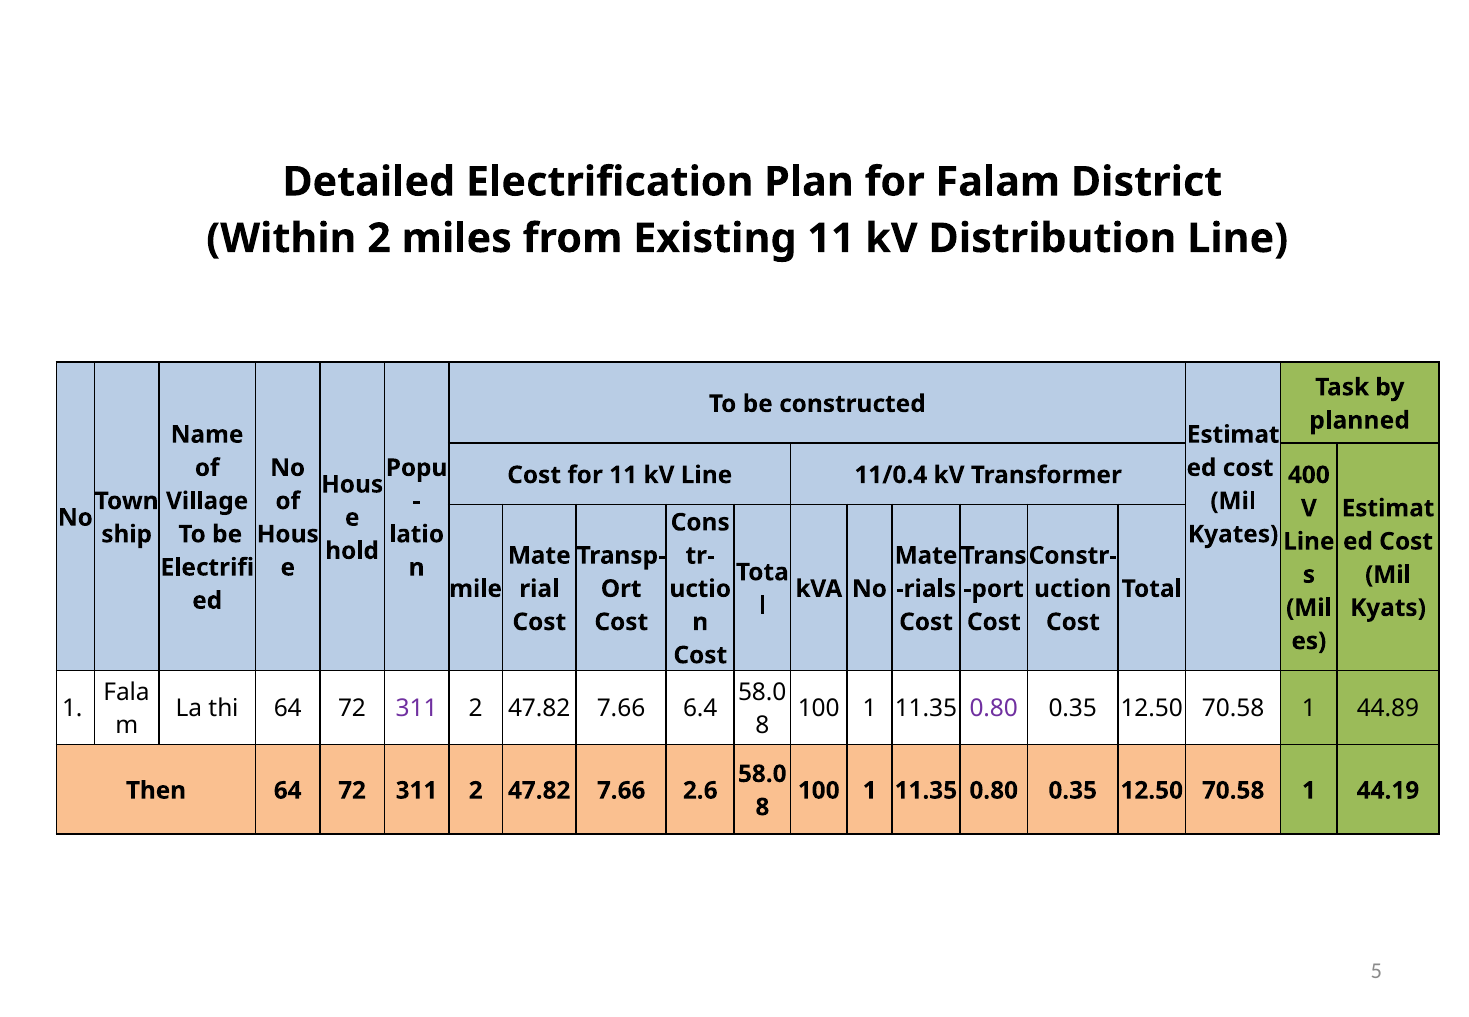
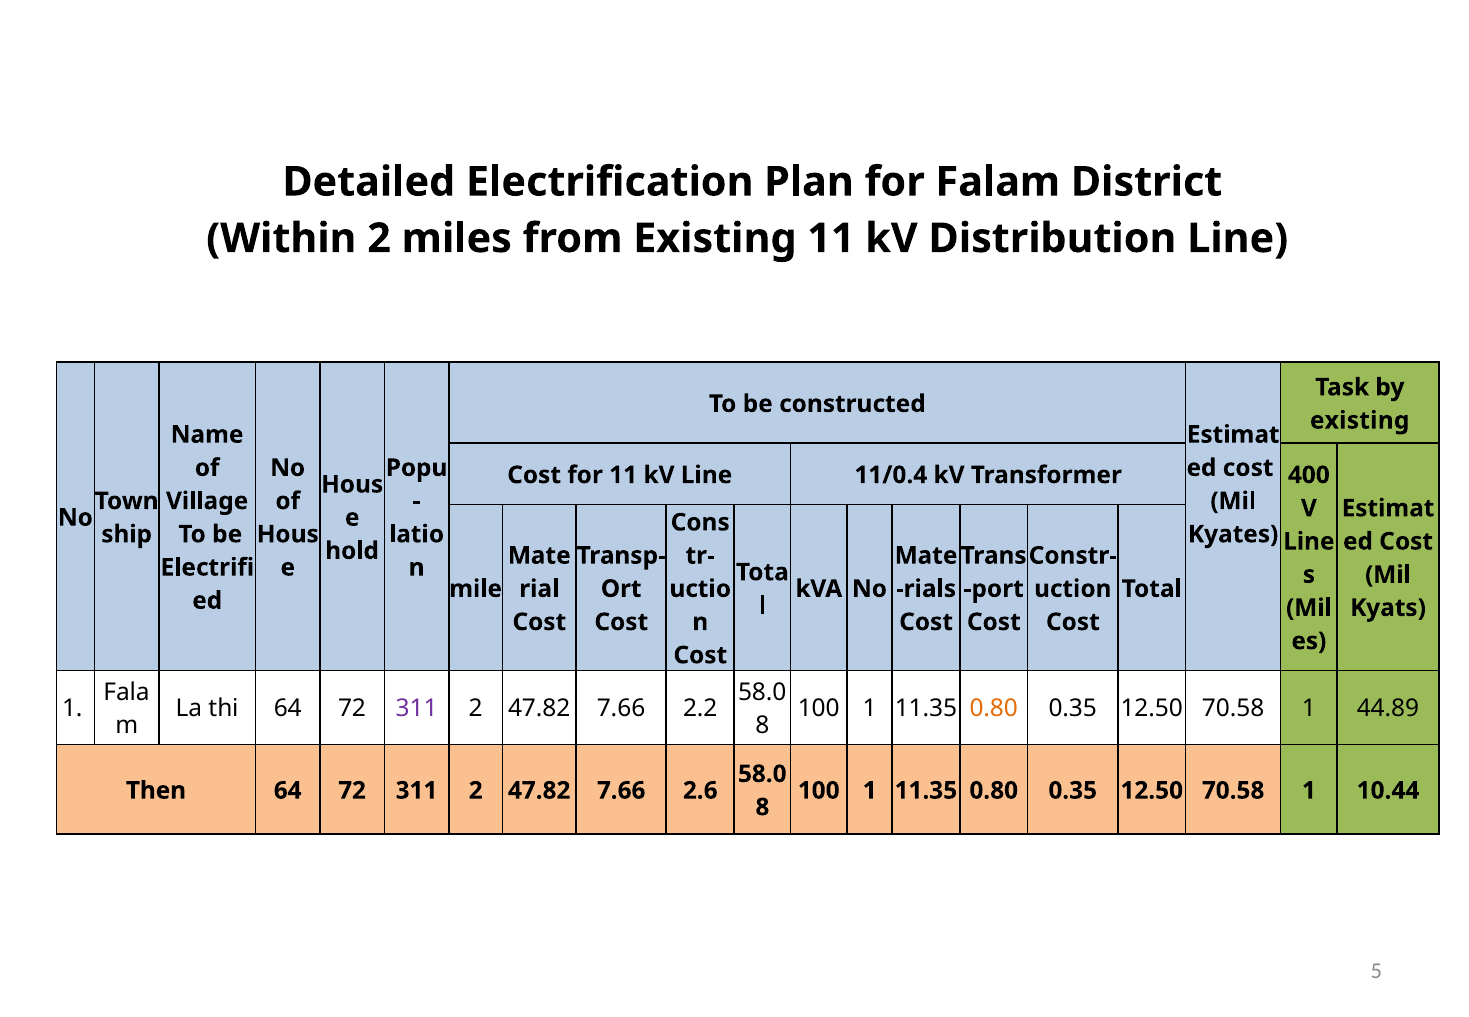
planned at (1360, 420): planned -> existing
6.4: 6.4 -> 2.2
0.80 at (994, 709) colour: purple -> orange
44.19: 44.19 -> 10.44
